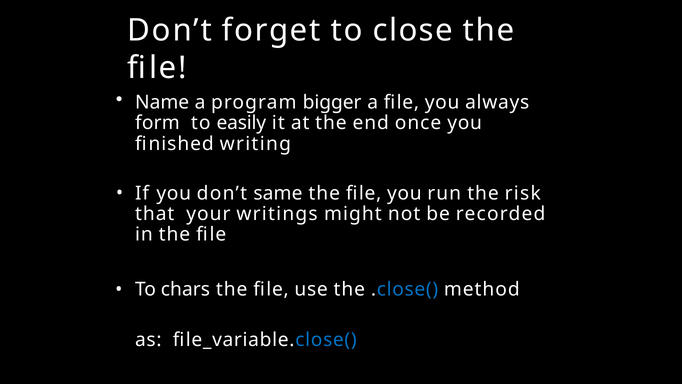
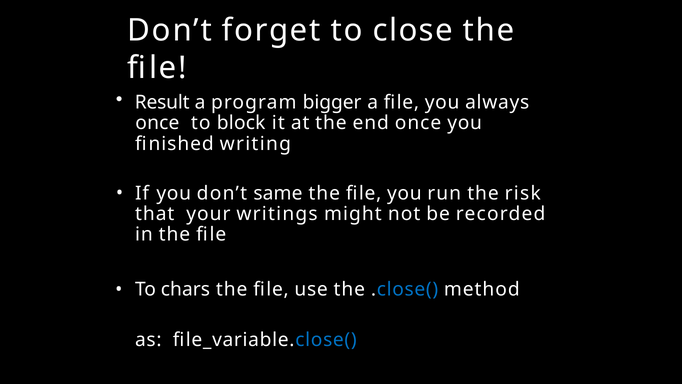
Name: Name -> Result
form at (157, 123): form -> once
easily: easily -> block
